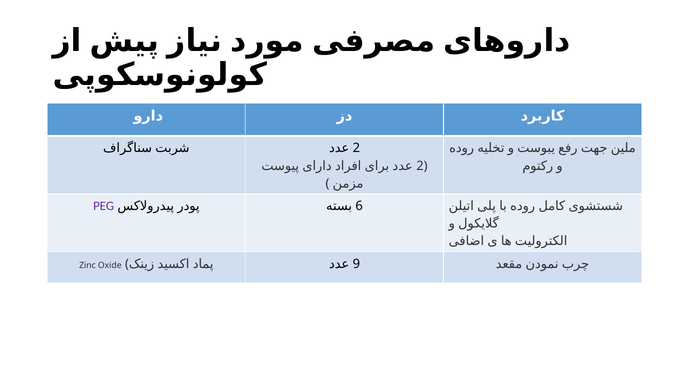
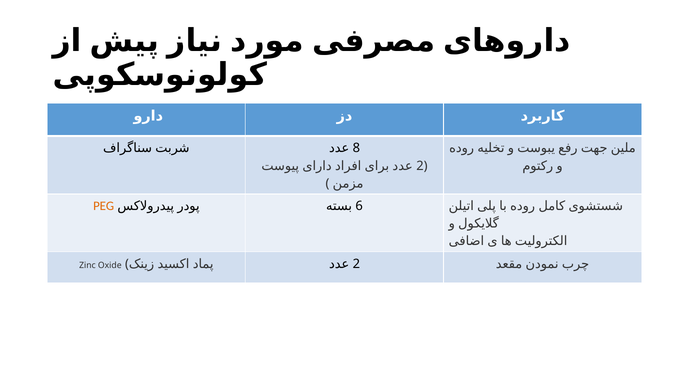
2 at (356, 148): 2 -> 8
PEG colour: purple -> orange
Oxide 9: 9 -> 2
